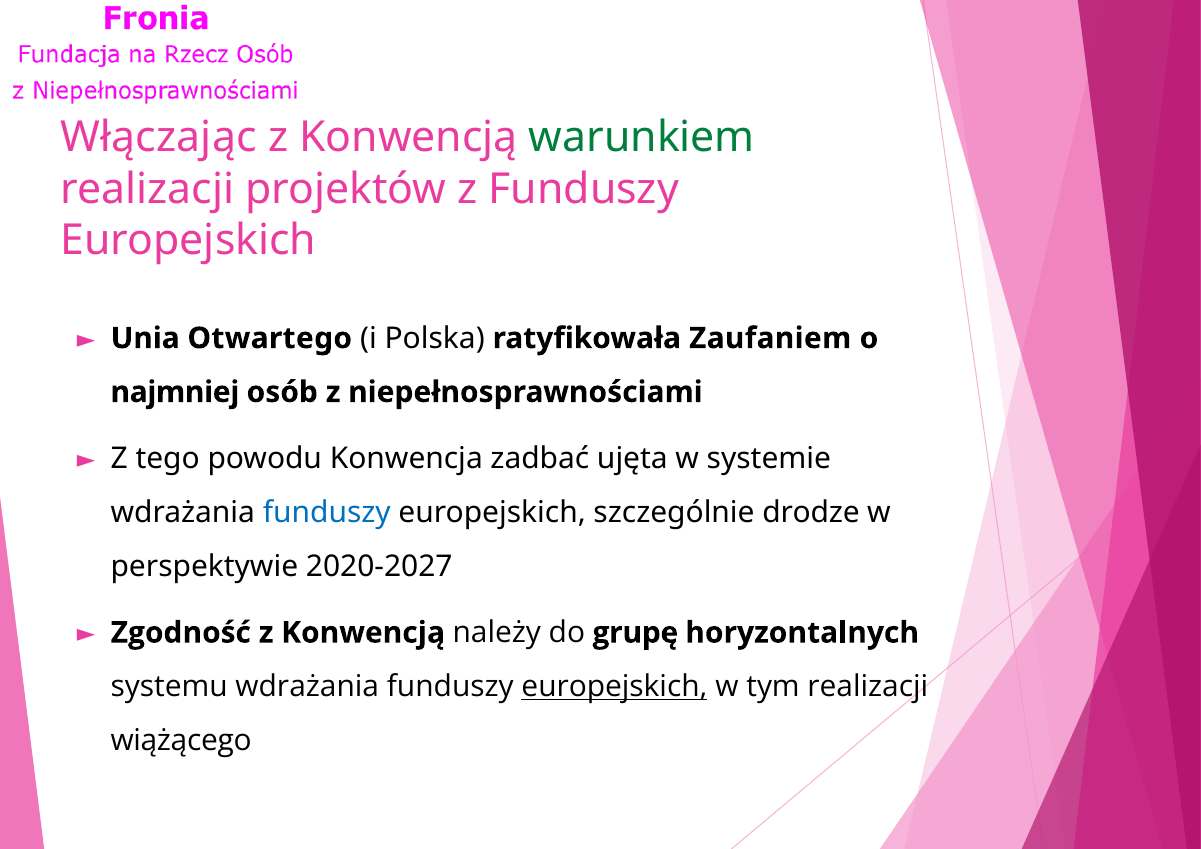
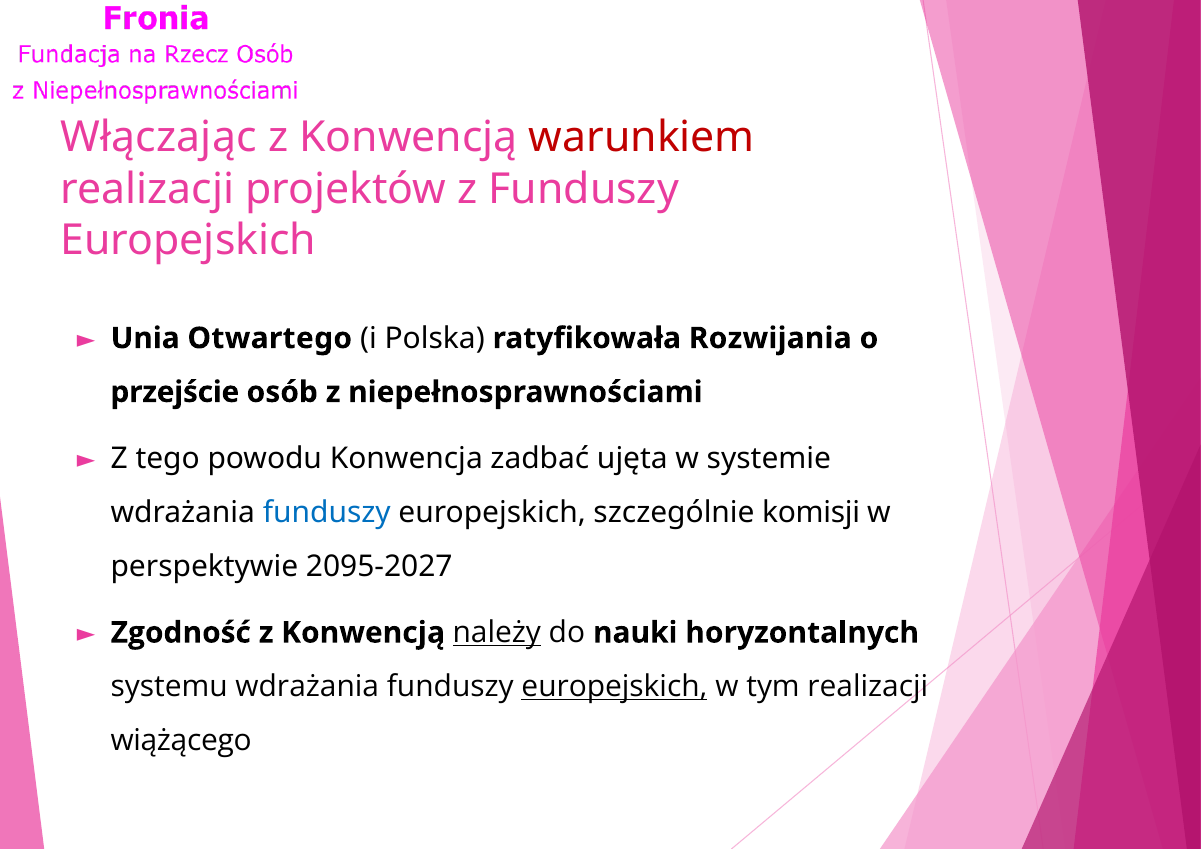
warunkiem colour: green -> red
Zaufaniem: Zaufaniem -> Rozwijania
najmniej: najmniej -> przejście
drodze: drodze -> komisji
2020-2027: 2020-2027 -> 2095-2027
należy underline: none -> present
grupę: grupę -> nauki
